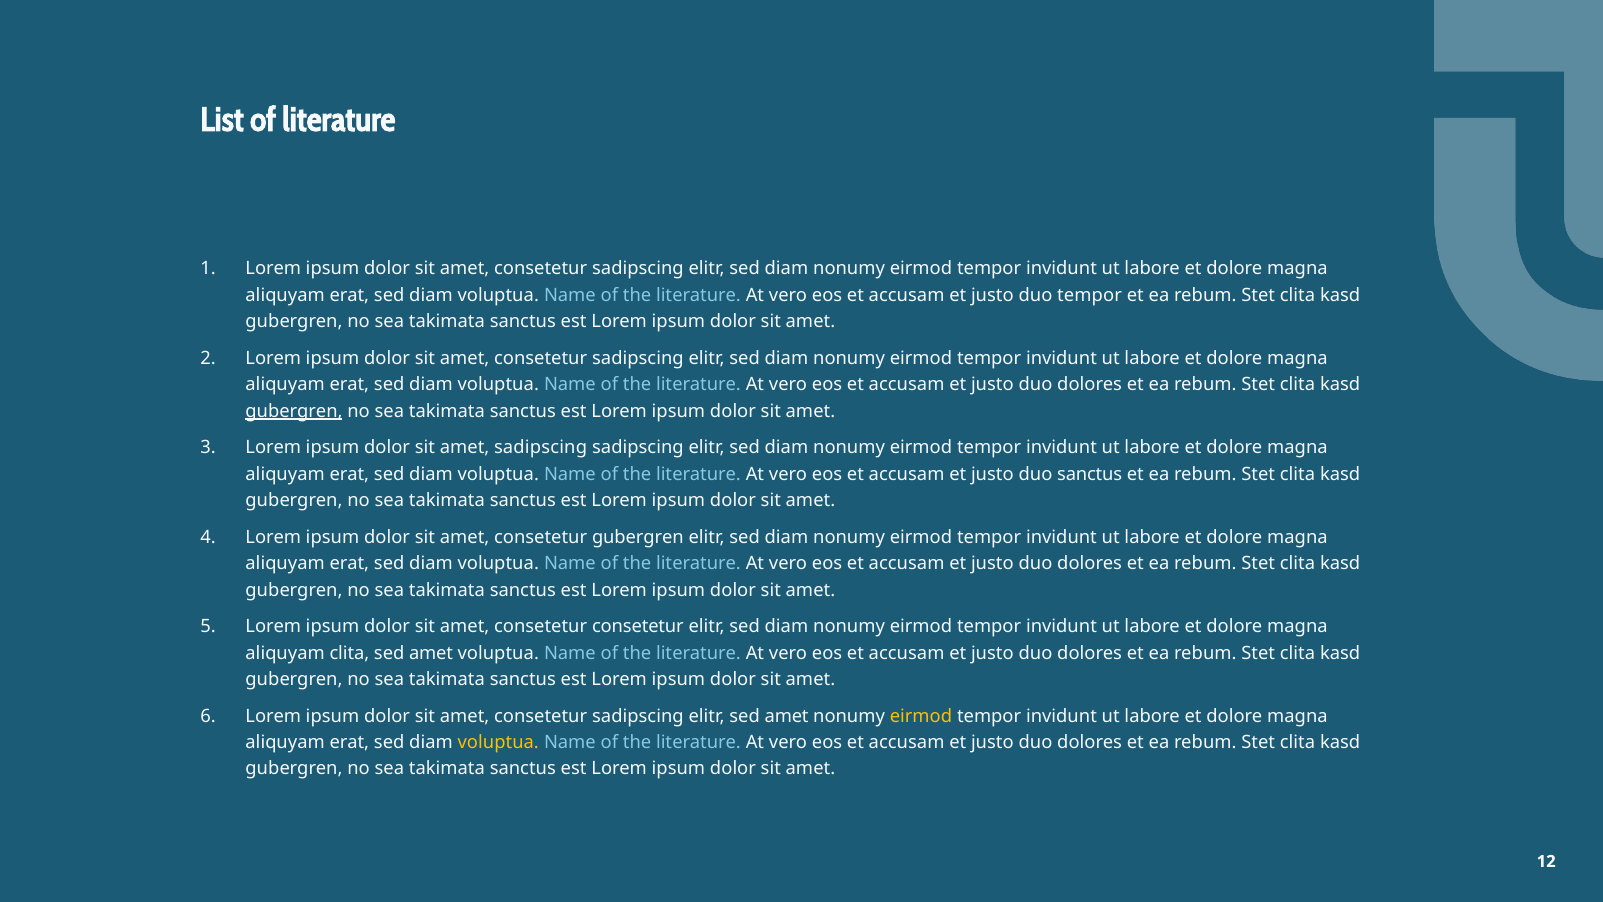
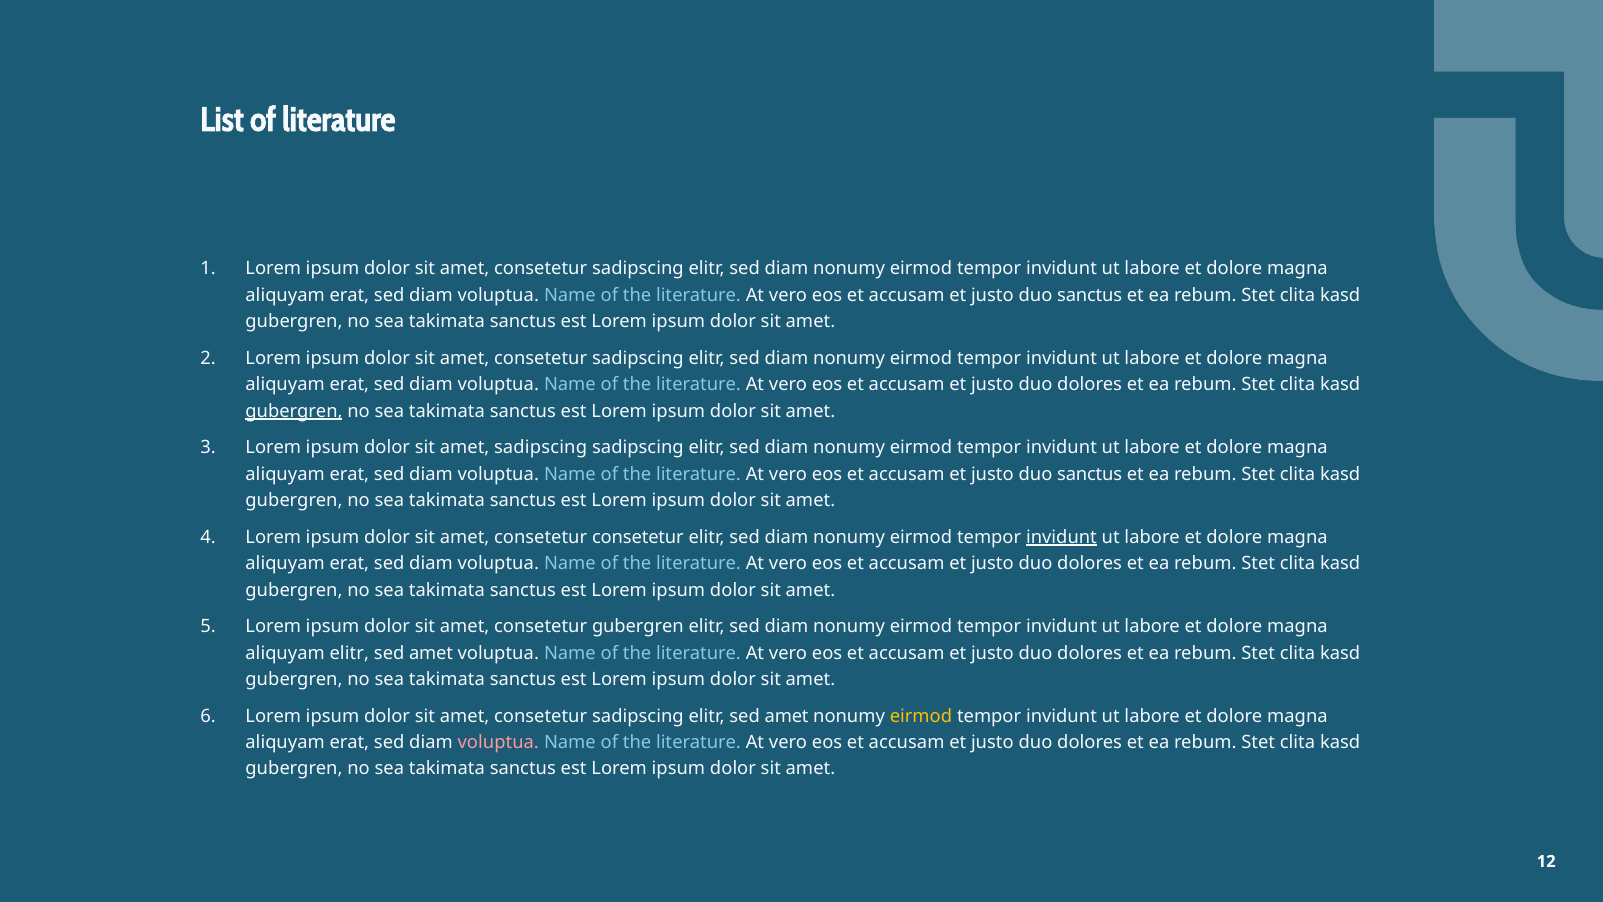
tempor at (1090, 295): tempor -> sanctus
consetetur gubergren: gubergren -> consetetur
invidunt at (1061, 537) underline: none -> present
consetetur consetetur: consetetur -> gubergren
aliquyam clita: clita -> elitr
voluptua at (498, 742) colour: yellow -> pink
